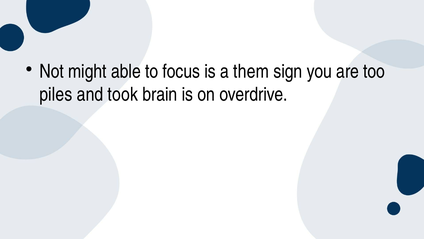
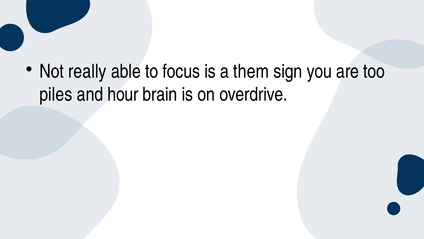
might: might -> really
took: took -> hour
